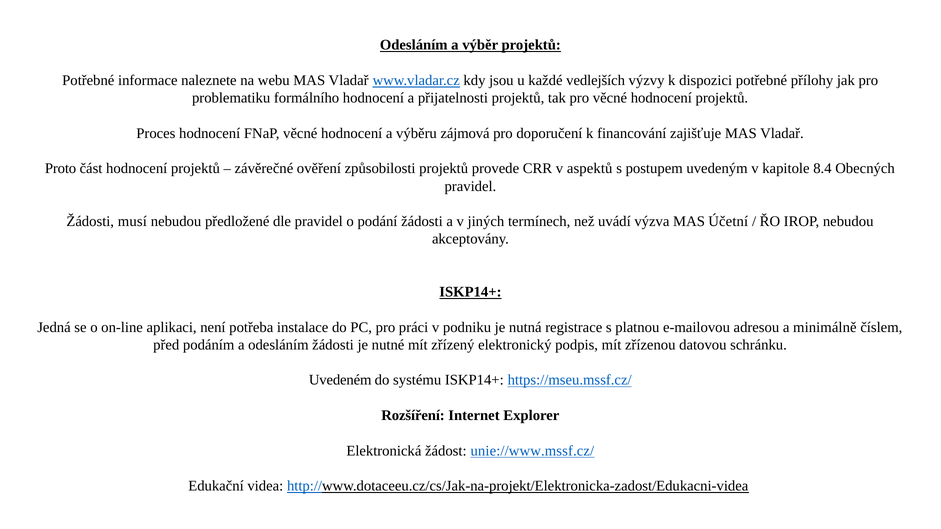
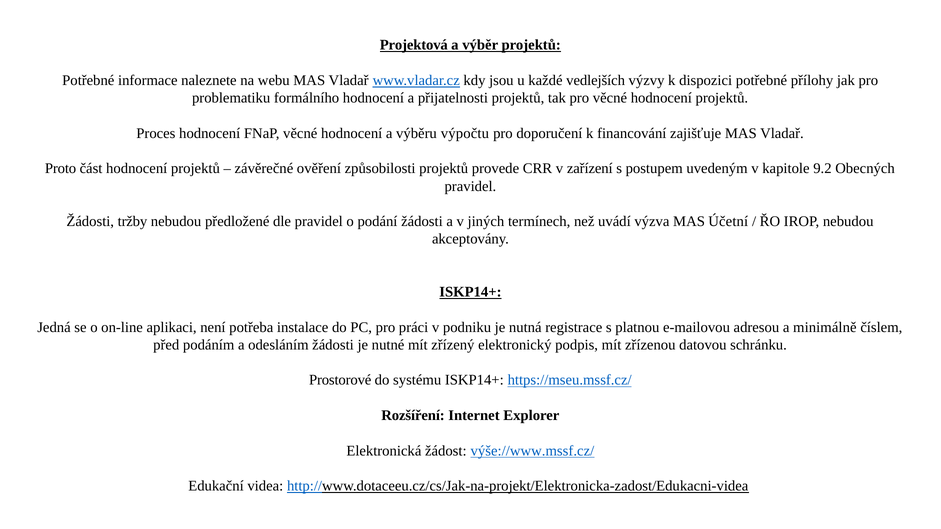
Odesláním at (414, 45): Odesláním -> Projektová
zájmová: zájmová -> výpočtu
aspektů: aspektů -> zařízení
8.4: 8.4 -> 9.2
musí: musí -> tržby
Uvedeném: Uvedeném -> Prostorové
unie://www.mssf.cz/: unie://www.mssf.cz/ -> výše://www.mssf.cz/
